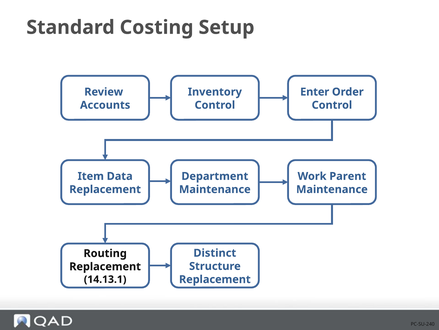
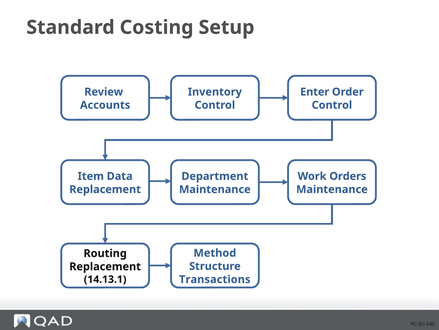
Parent: Parent -> Orders
Distinct: Distinct -> Method
Replacement at (215, 279): Replacement -> Transactions
